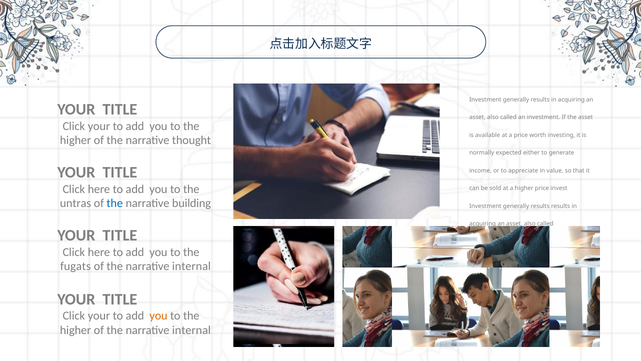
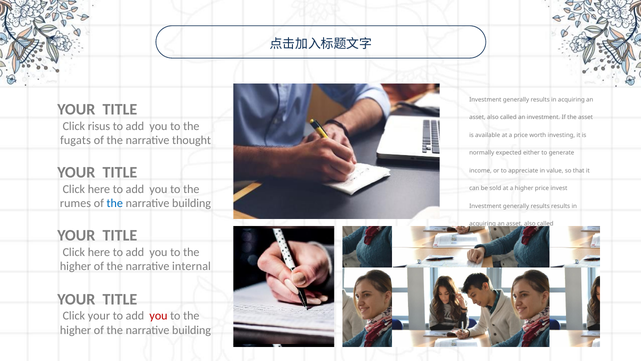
your at (99, 126): your -> risus
higher at (76, 140): higher -> fugats
untras: untras -> rumes
fugats at (75, 266): fugats -> higher
you at (158, 316) colour: orange -> red
internal at (191, 330): internal -> building
